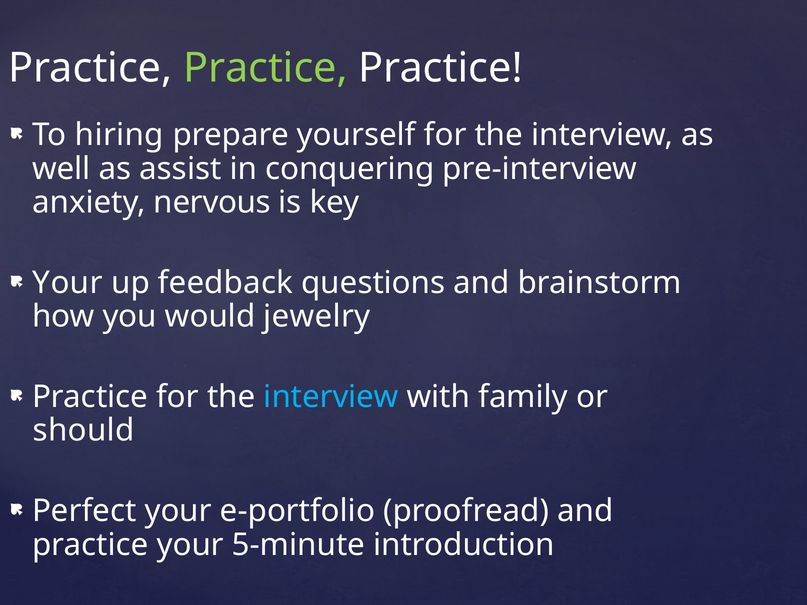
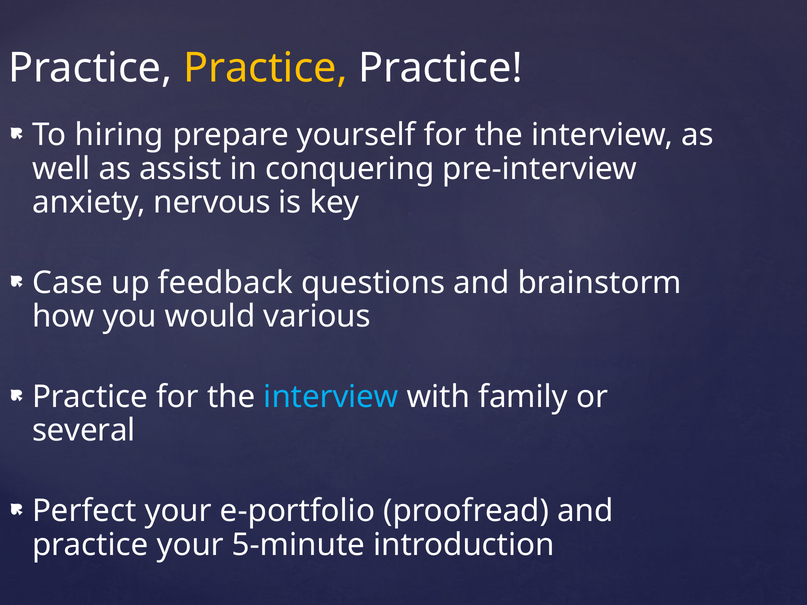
Practice at (265, 68) colour: light green -> yellow
Your at (68, 283): Your -> Case
jewelry: jewelry -> various
should: should -> several
